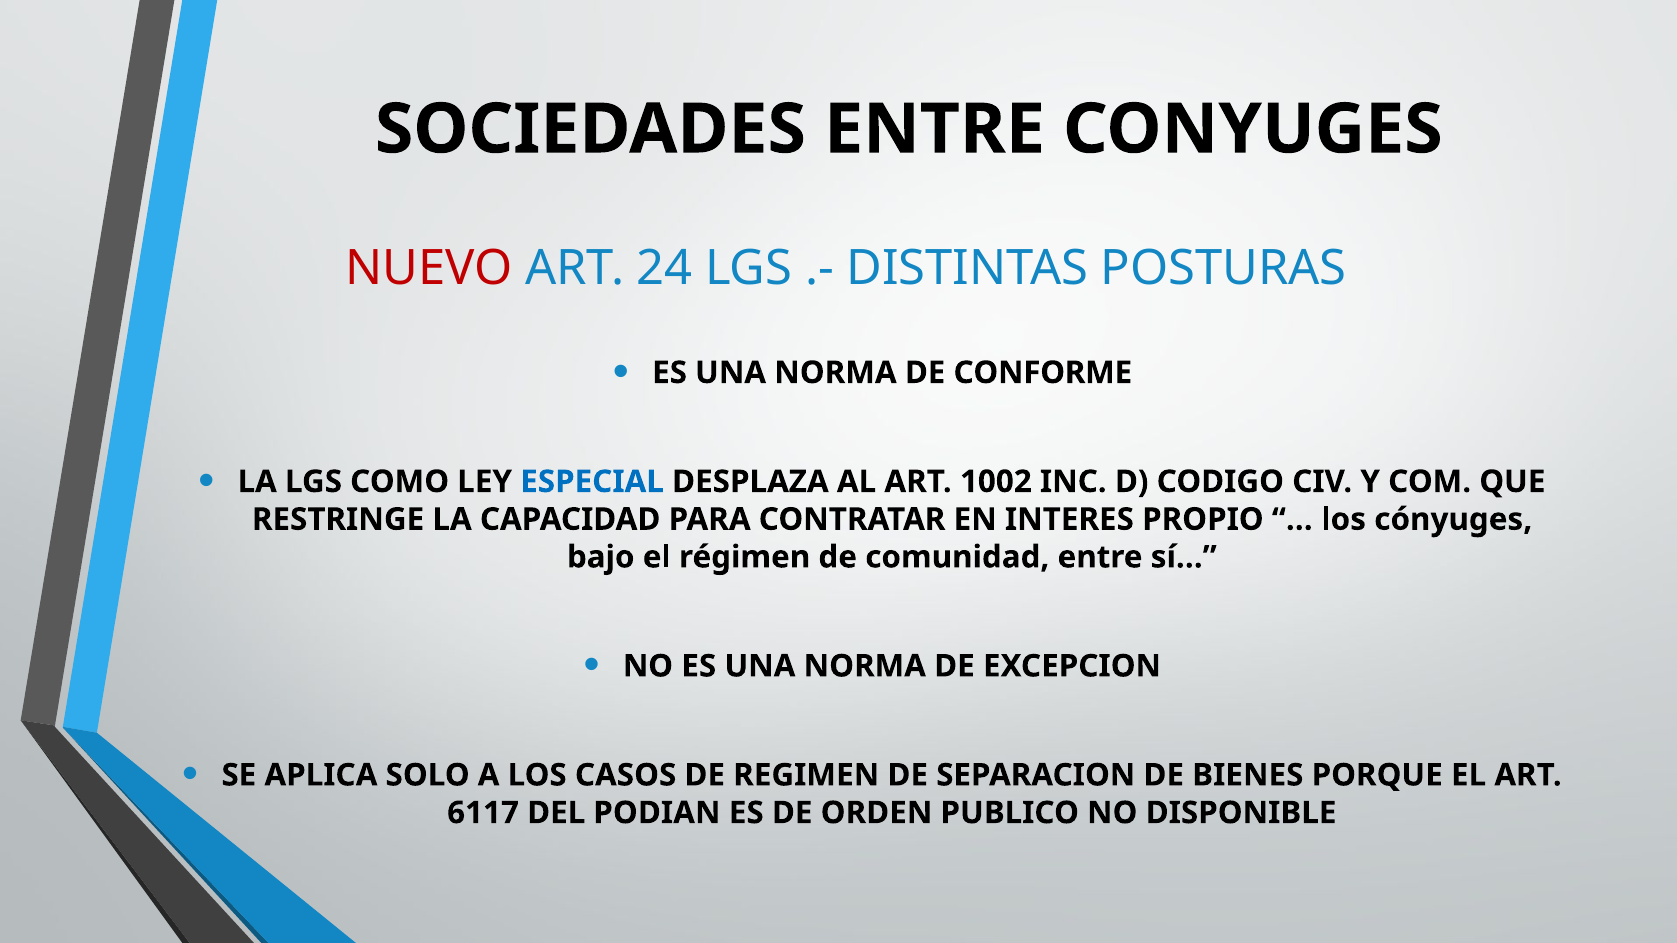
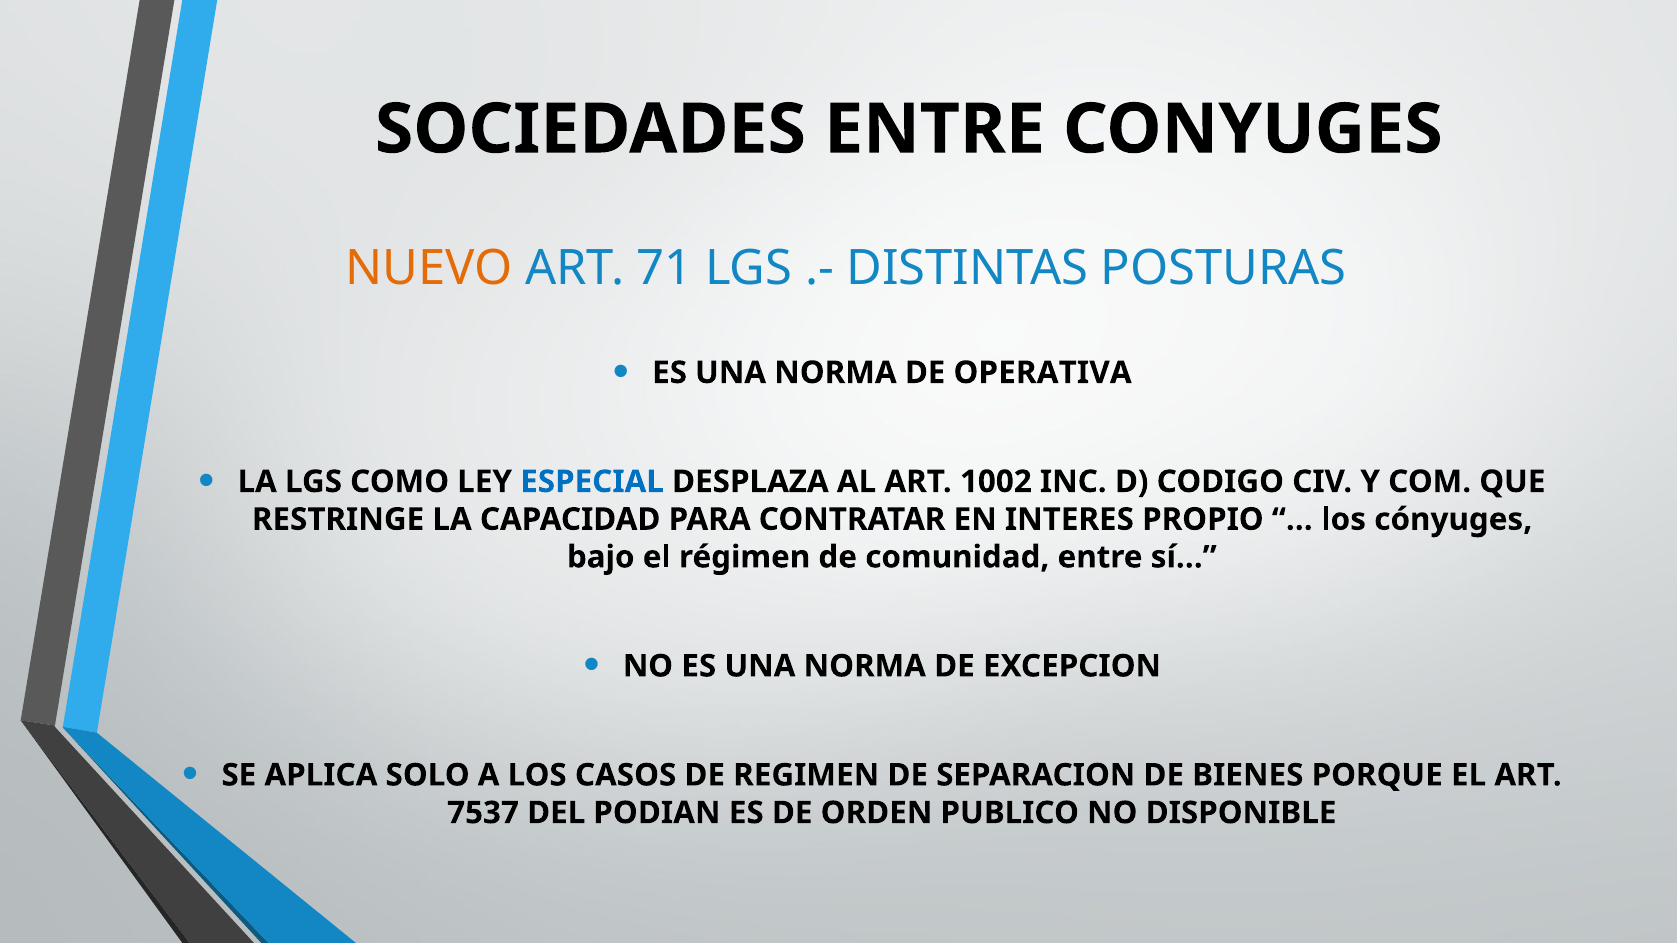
NUEVO colour: red -> orange
24: 24 -> 71
CONFORME: CONFORME -> OPERATIVA
6117: 6117 -> 7537
